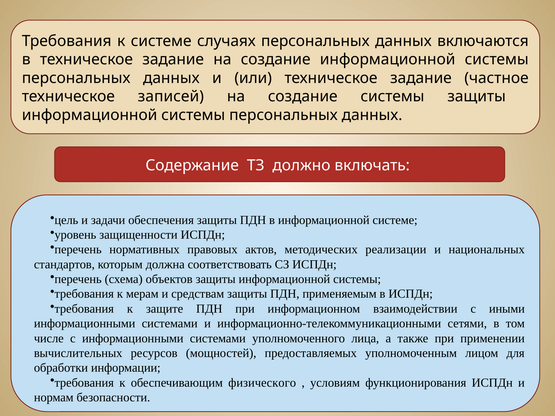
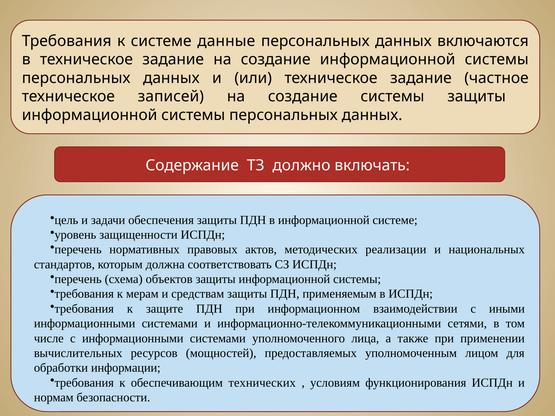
случаях: случаях -> данные
физического: физического -> технических
